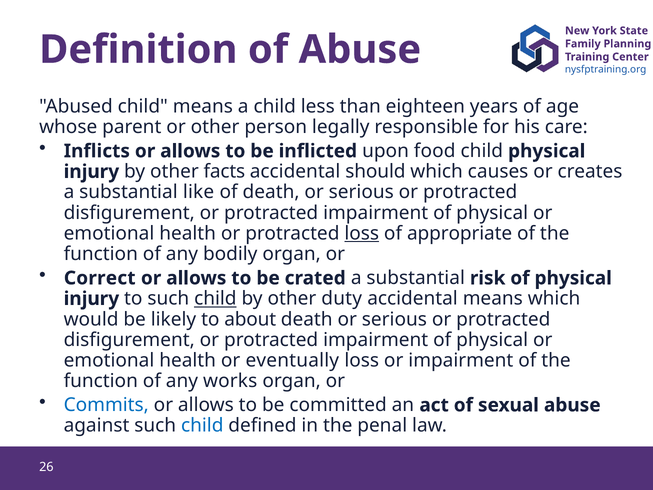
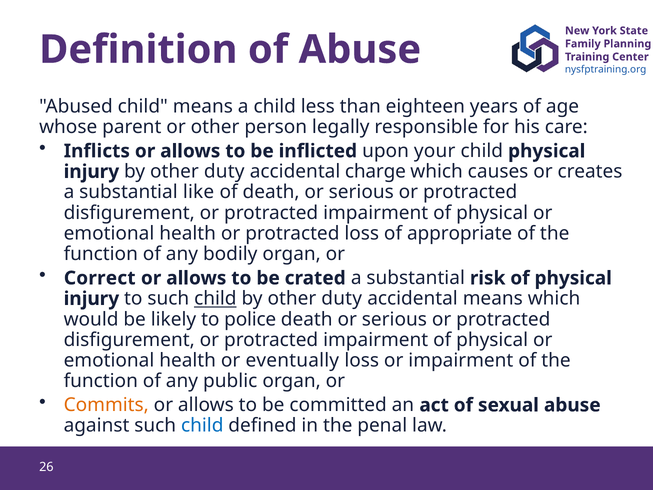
food: food -> your
injury by other facts: facts -> duty
should: should -> charge
loss at (362, 233) underline: present -> none
about: about -> police
works: works -> public
Commits colour: blue -> orange
